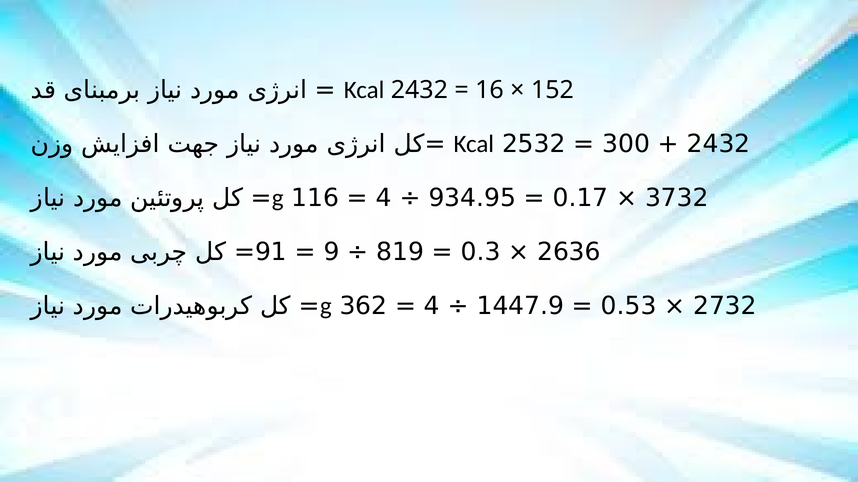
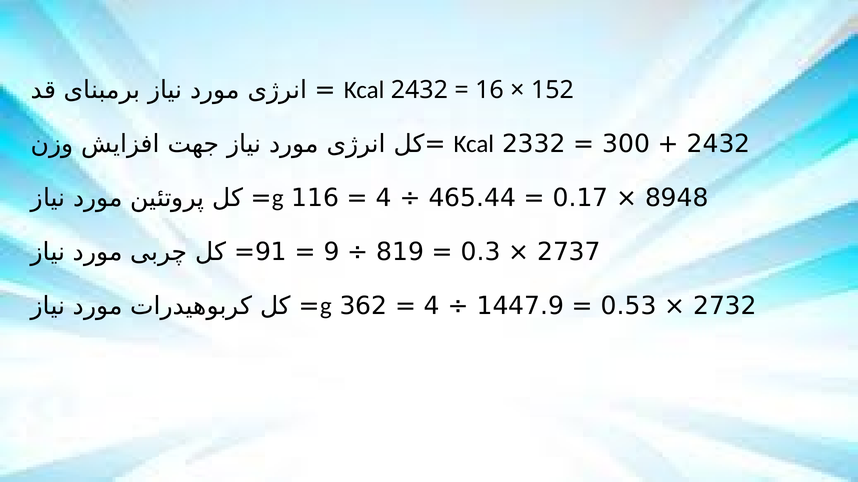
2532: 2532 -> 2332
934.95: 934.95 -> 465.44
3732: 3732 -> 8948
2636: 2636 -> 2737
